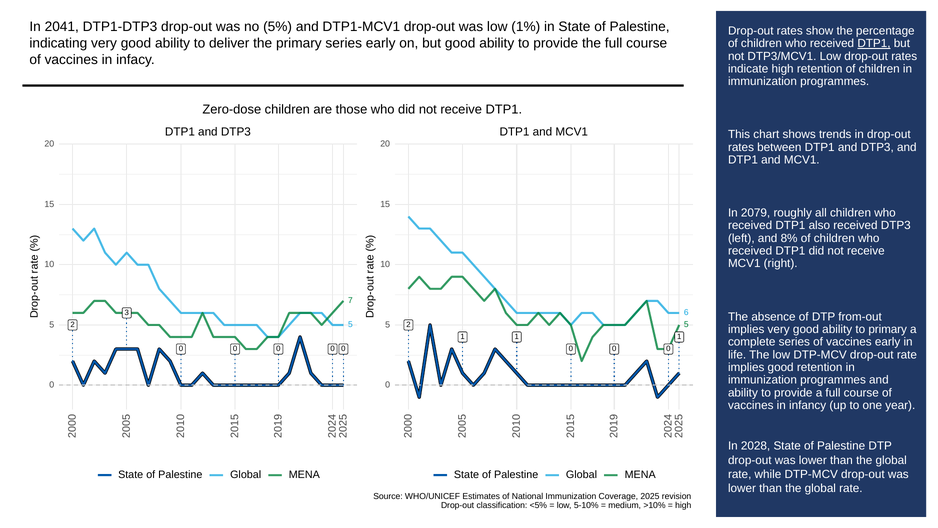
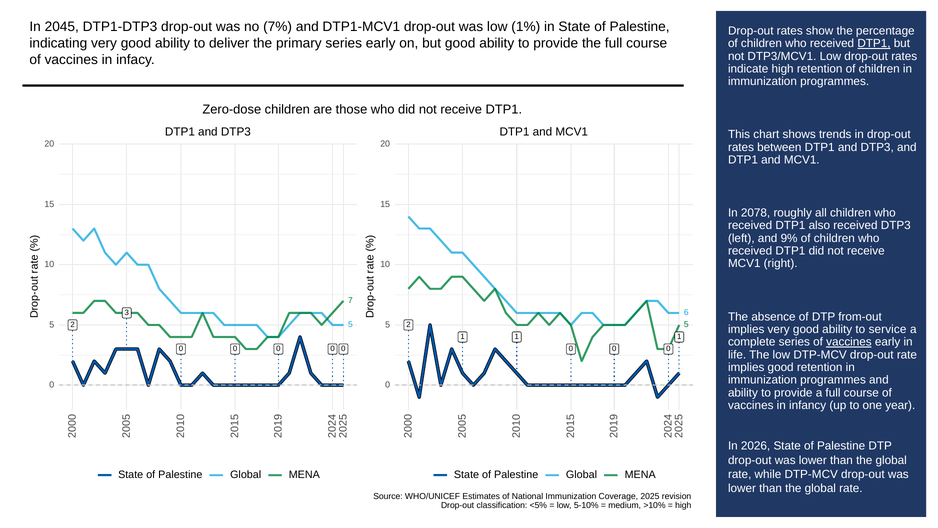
2041: 2041 -> 2045
5%: 5% -> 7%
2079: 2079 -> 2078
8%: 8% -> 9%
to primary: primary -> service
vaccines at (849, 342) underline: none -> present
2028: 2028 -> 2026
